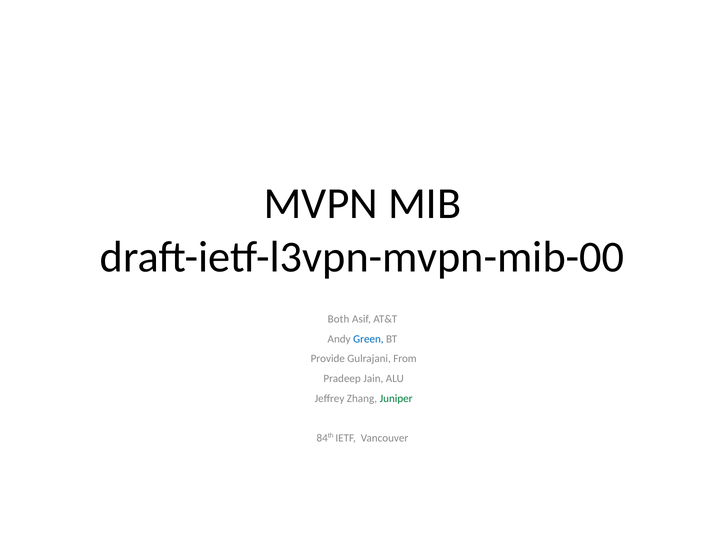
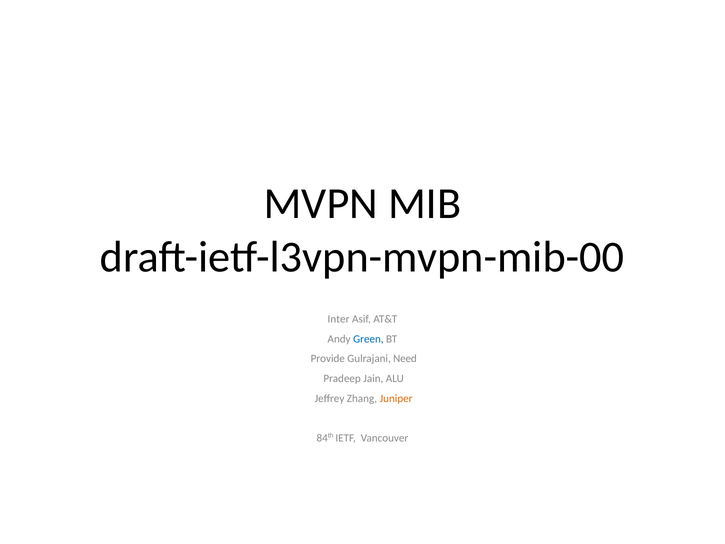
Both: Both -> Inter
From: From -> Need
Juniper colour: green -> orange
